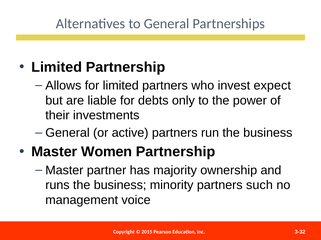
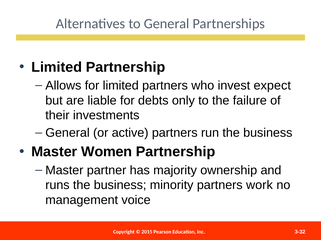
power: power -> failure
such: such -> work
